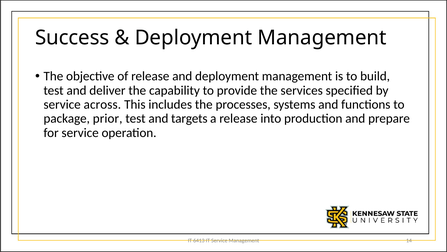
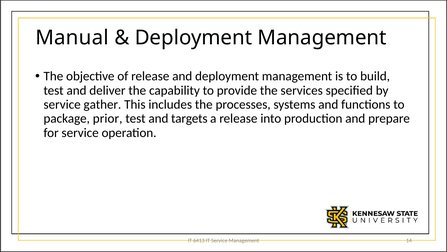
Success: Success -> Manual
across: across -> gather
